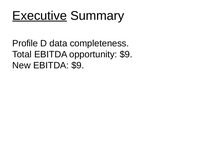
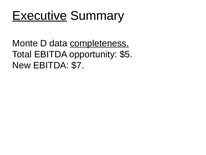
Profile: Profile -> Monte
completeness underline: none -> present
opportunity $9: $9 -> $5
EBITDA $9: $9 -> $7
